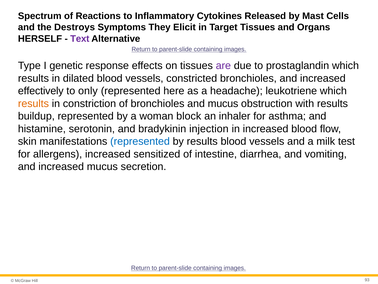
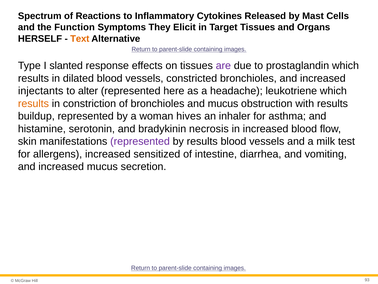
Destroys: Destroys -> Function
Text colour: purple -> orange
genetic: genetic -> slanted
effectively: effectively -> injectants
only: only -> alter
block: block -> hives
injection: injection -> necrosis
represented at (140, 141) colour: blue -> purple
